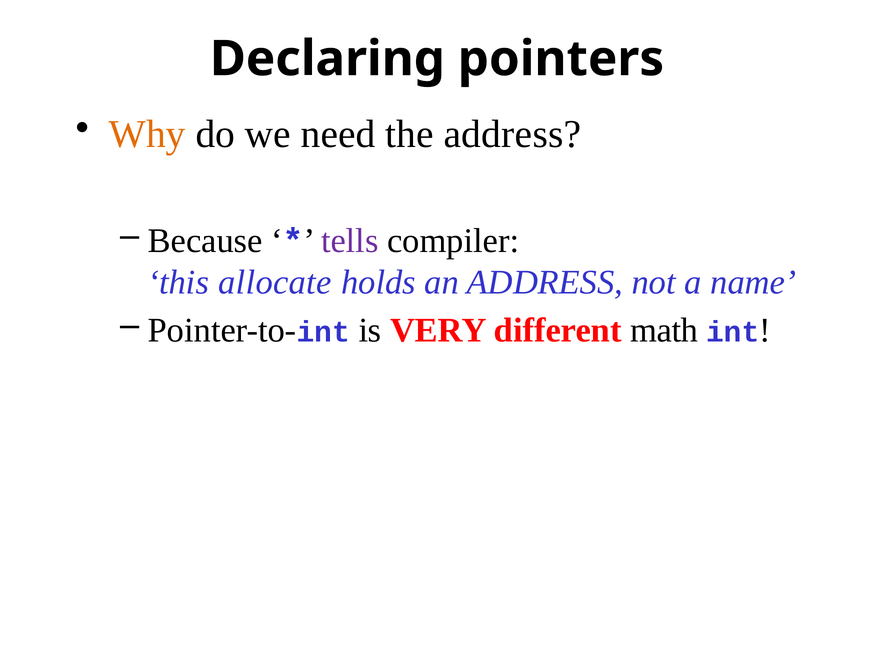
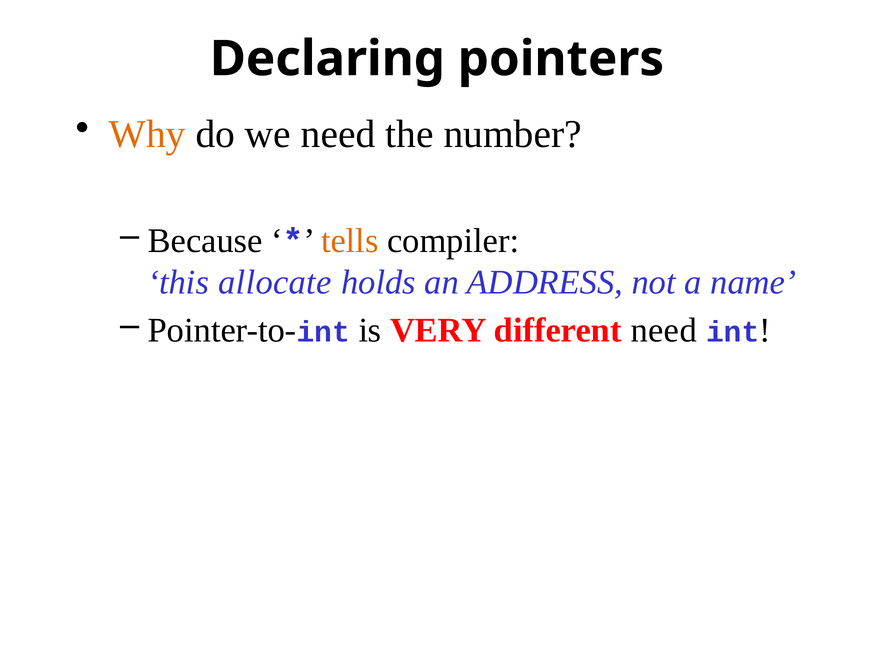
the address: address -> number
tells colour: purple -> orange
different math: math -> need
